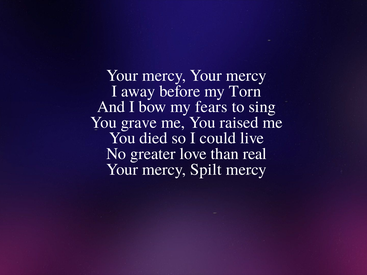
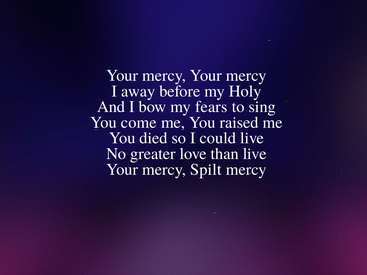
Torn: Torn -> Holy
grave: grave -> come
than real: real -> live
